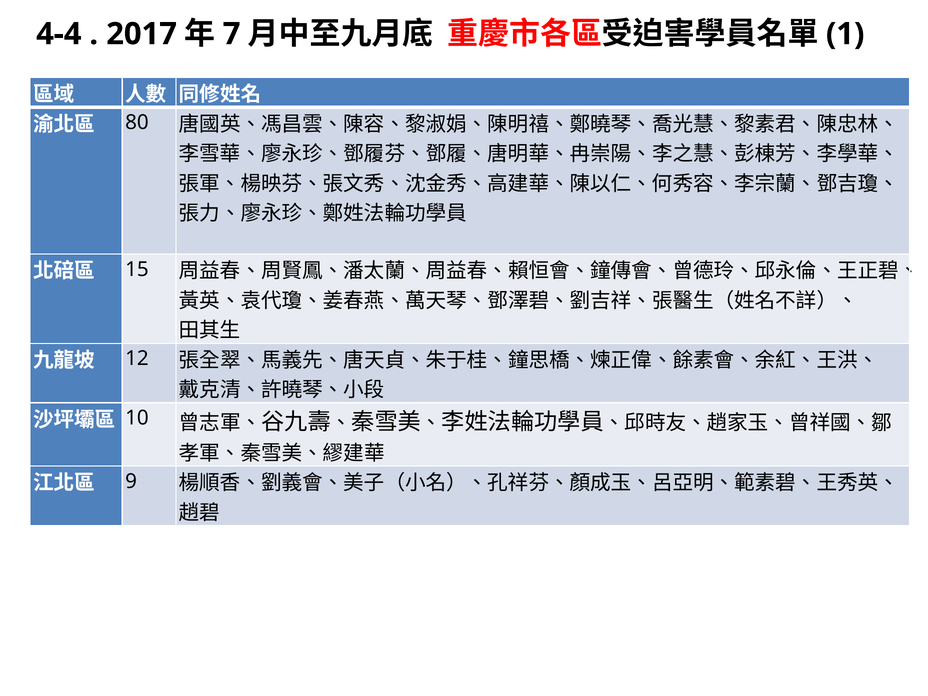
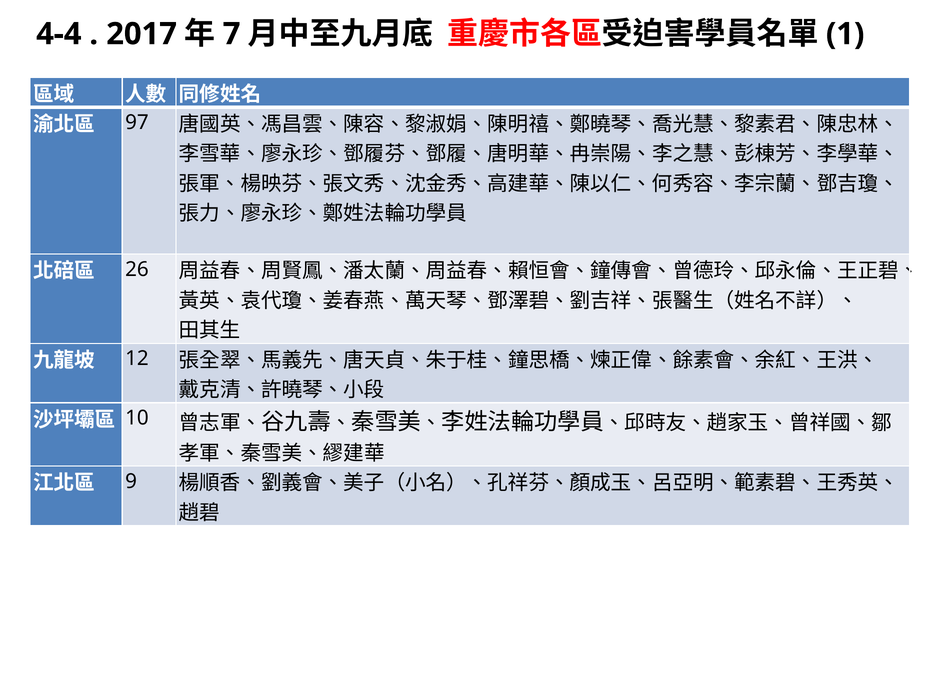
80: 80 -> 97
15: 15 -> 26
